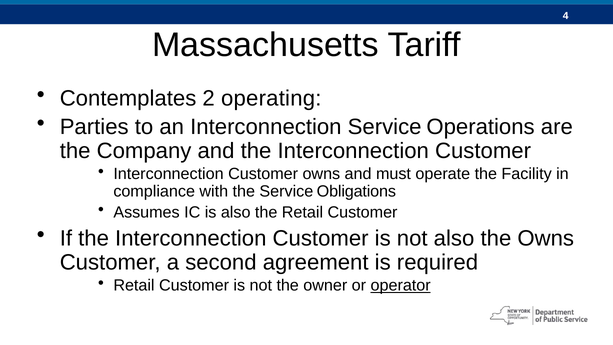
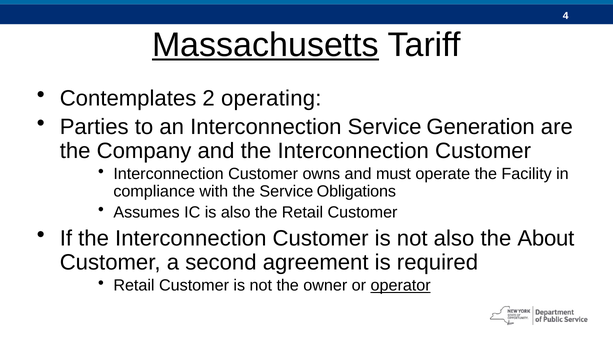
Massachusetts underline: none -> present
Operations: Operations -> Generation
the Owns: Owns -> About
